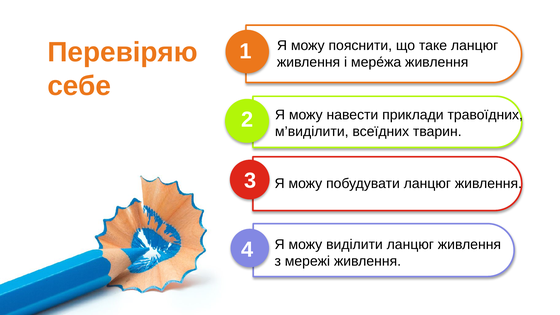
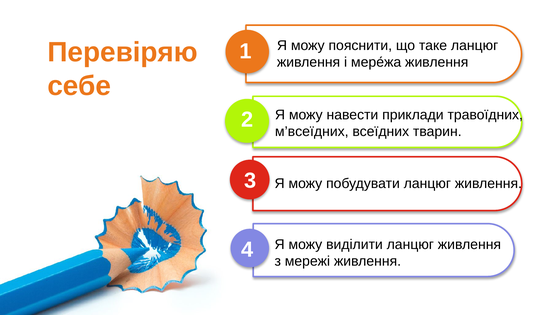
м’виділити: м’виділити -> м’всеїдних
